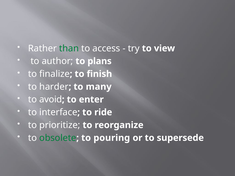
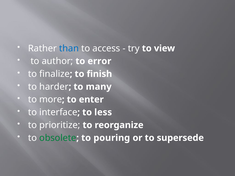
than colour: green -> blue
plans: plans -> error
avoid: avoid -> more
ride: ride -> less
